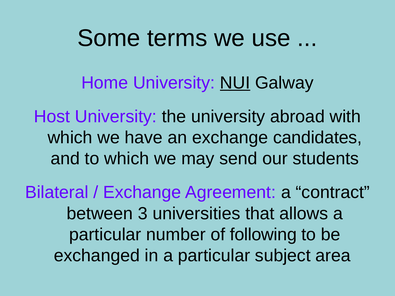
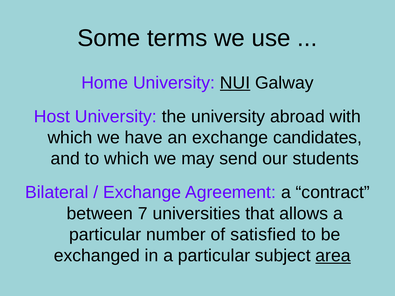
3: 3 -> 7
following: following -> satisfied
area underline: none -> present
